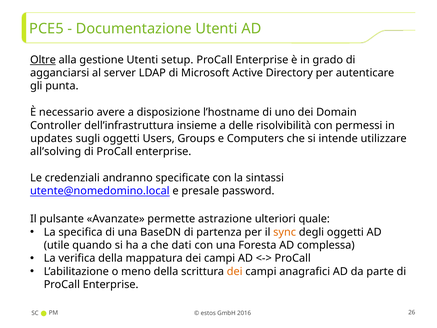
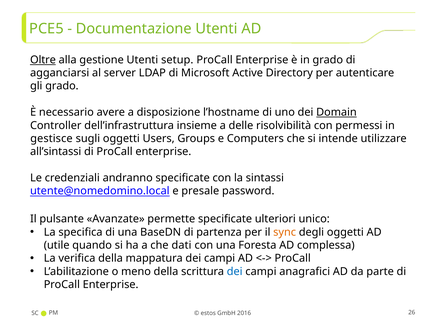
gli punta: punta -> grado
Domain underline: none -> present
updates: updates -> gestisce
all’solving: all’solving -> all’sintassi
permette astrazione: astrazione -> specificate
quale: quale -> unico
dei at (235, 271) colour: orange -> blue
